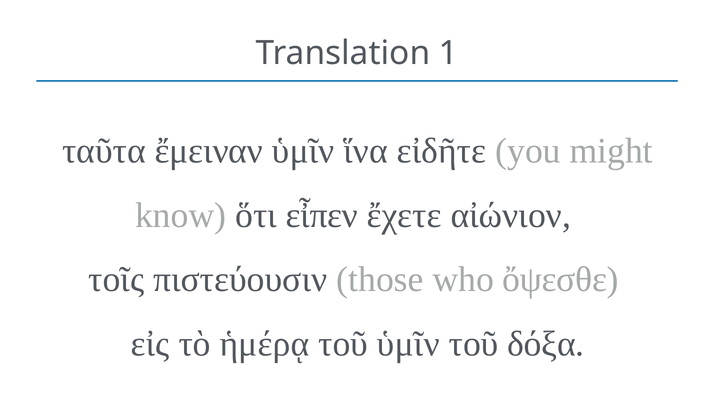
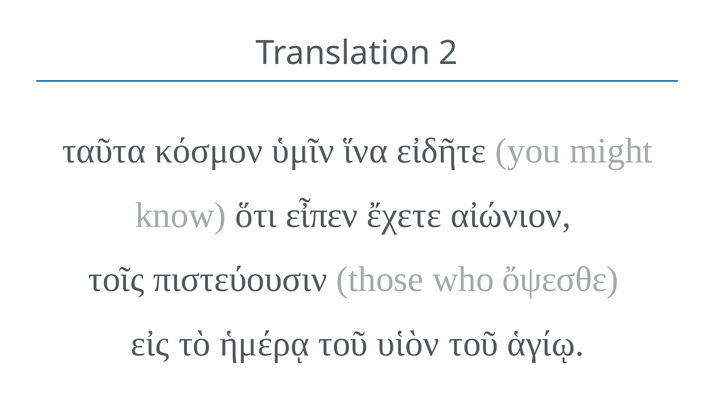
1: 1 -> 2
ἔμειναν: ἔμειναν -> κόσμον
τοῦ ὑμῖν: ὑμῖν -> υἱὸν
δόξα: δόξα -> ἁγίῳ
